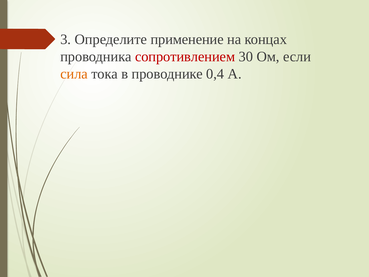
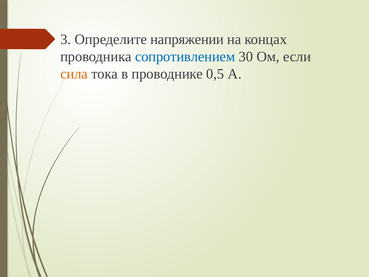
применение: применение -> напряжении
сопротивлением colour: red -> blue
0,4: 0,4 -> 0,5
